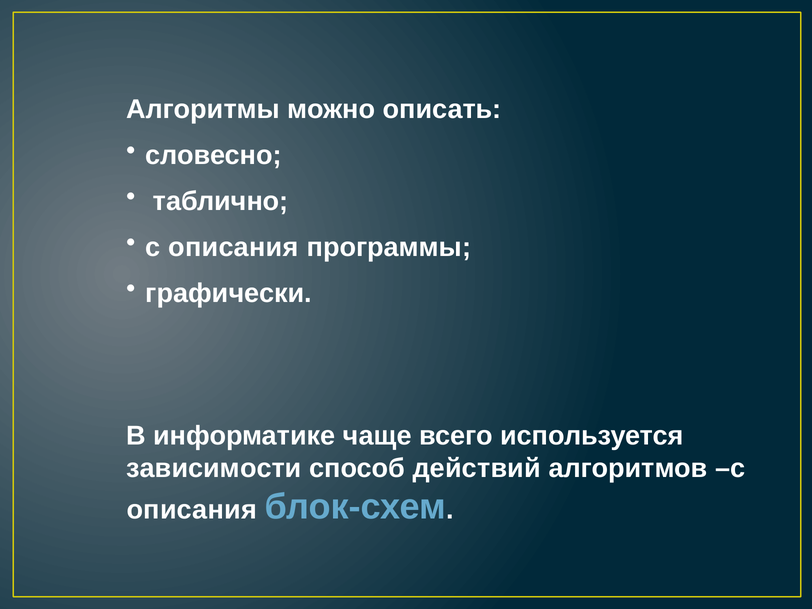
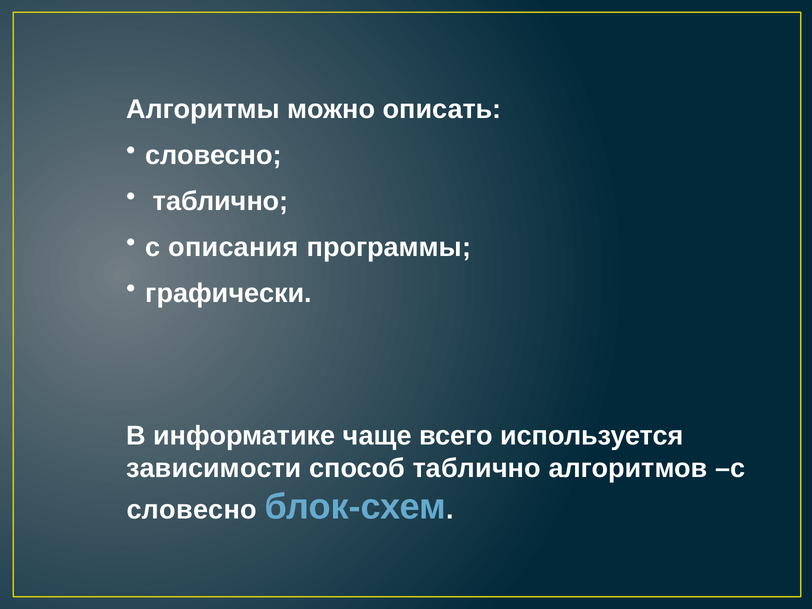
способ действий: действий -> таблично
описания at (192, 510): описания -> словесно
